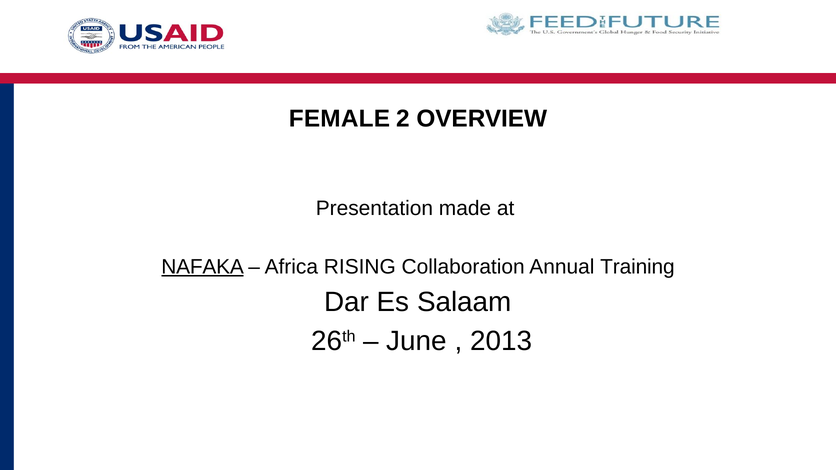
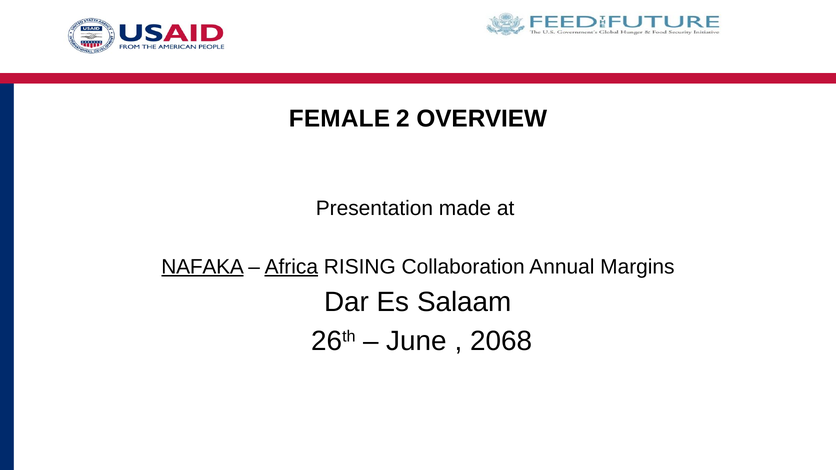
Africa underline: none -> present
Training: Training -> Margins
2013: 2013 -> 2068
